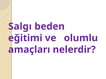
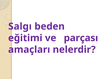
olumlu: olumlu -> parçası
